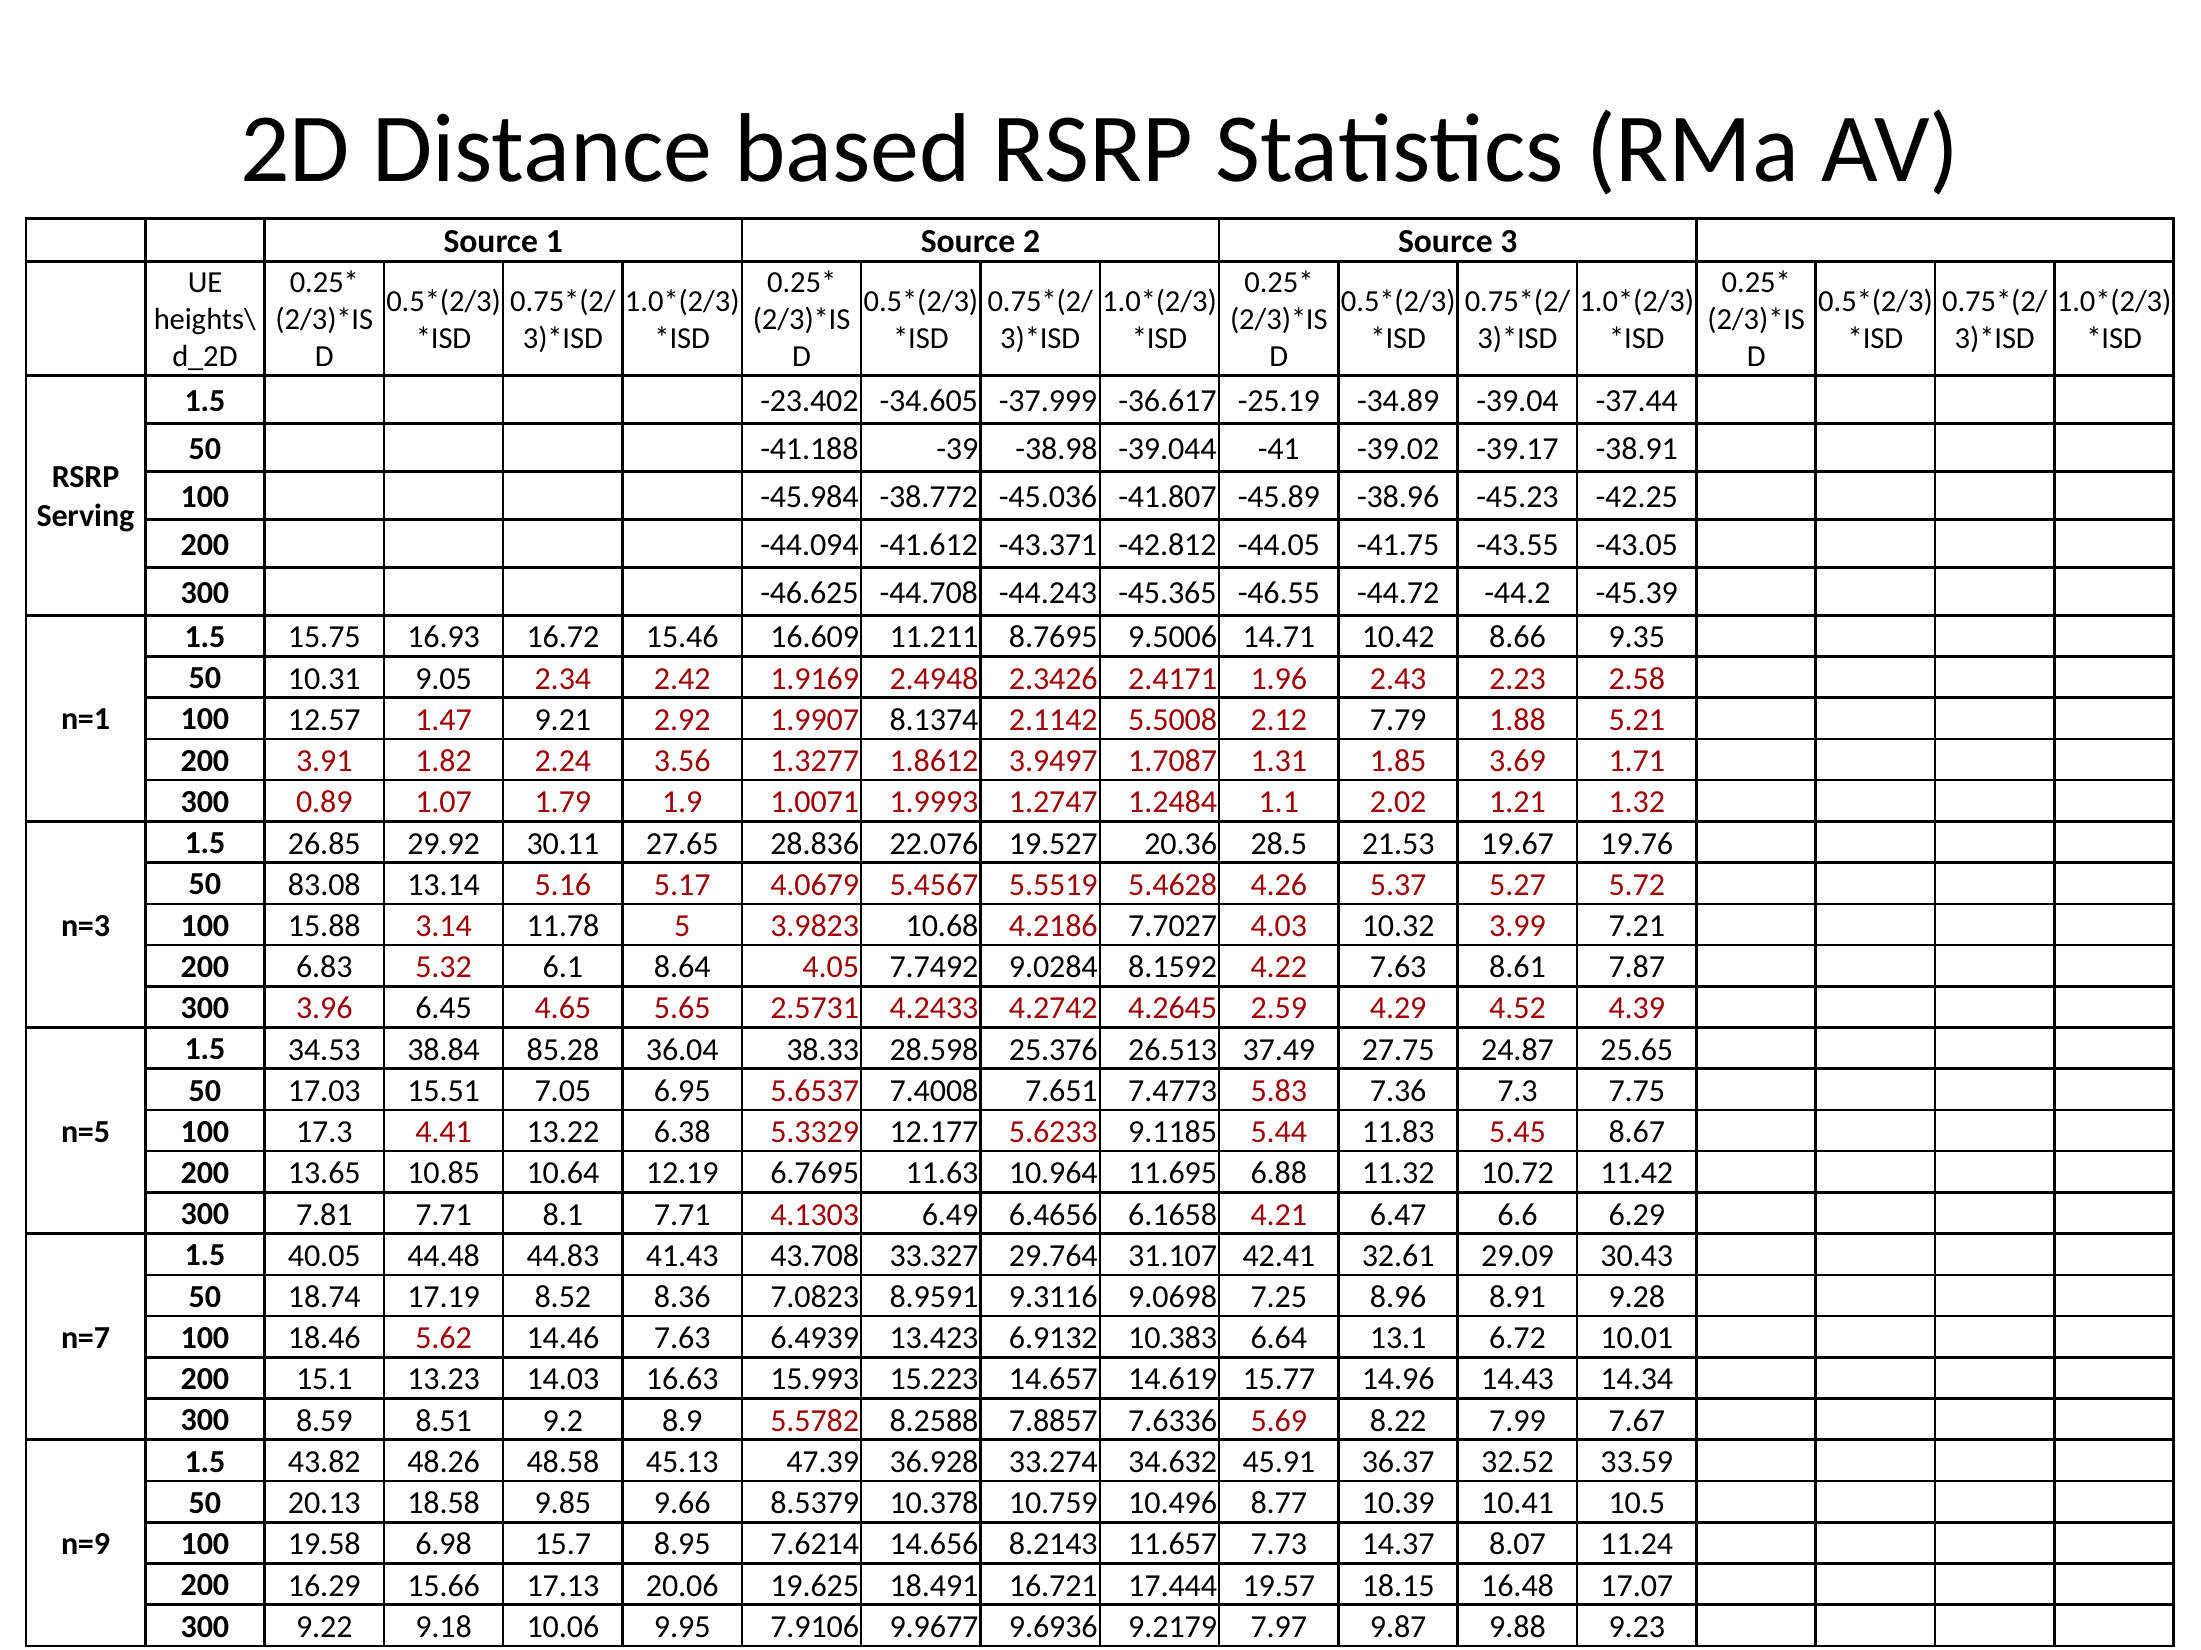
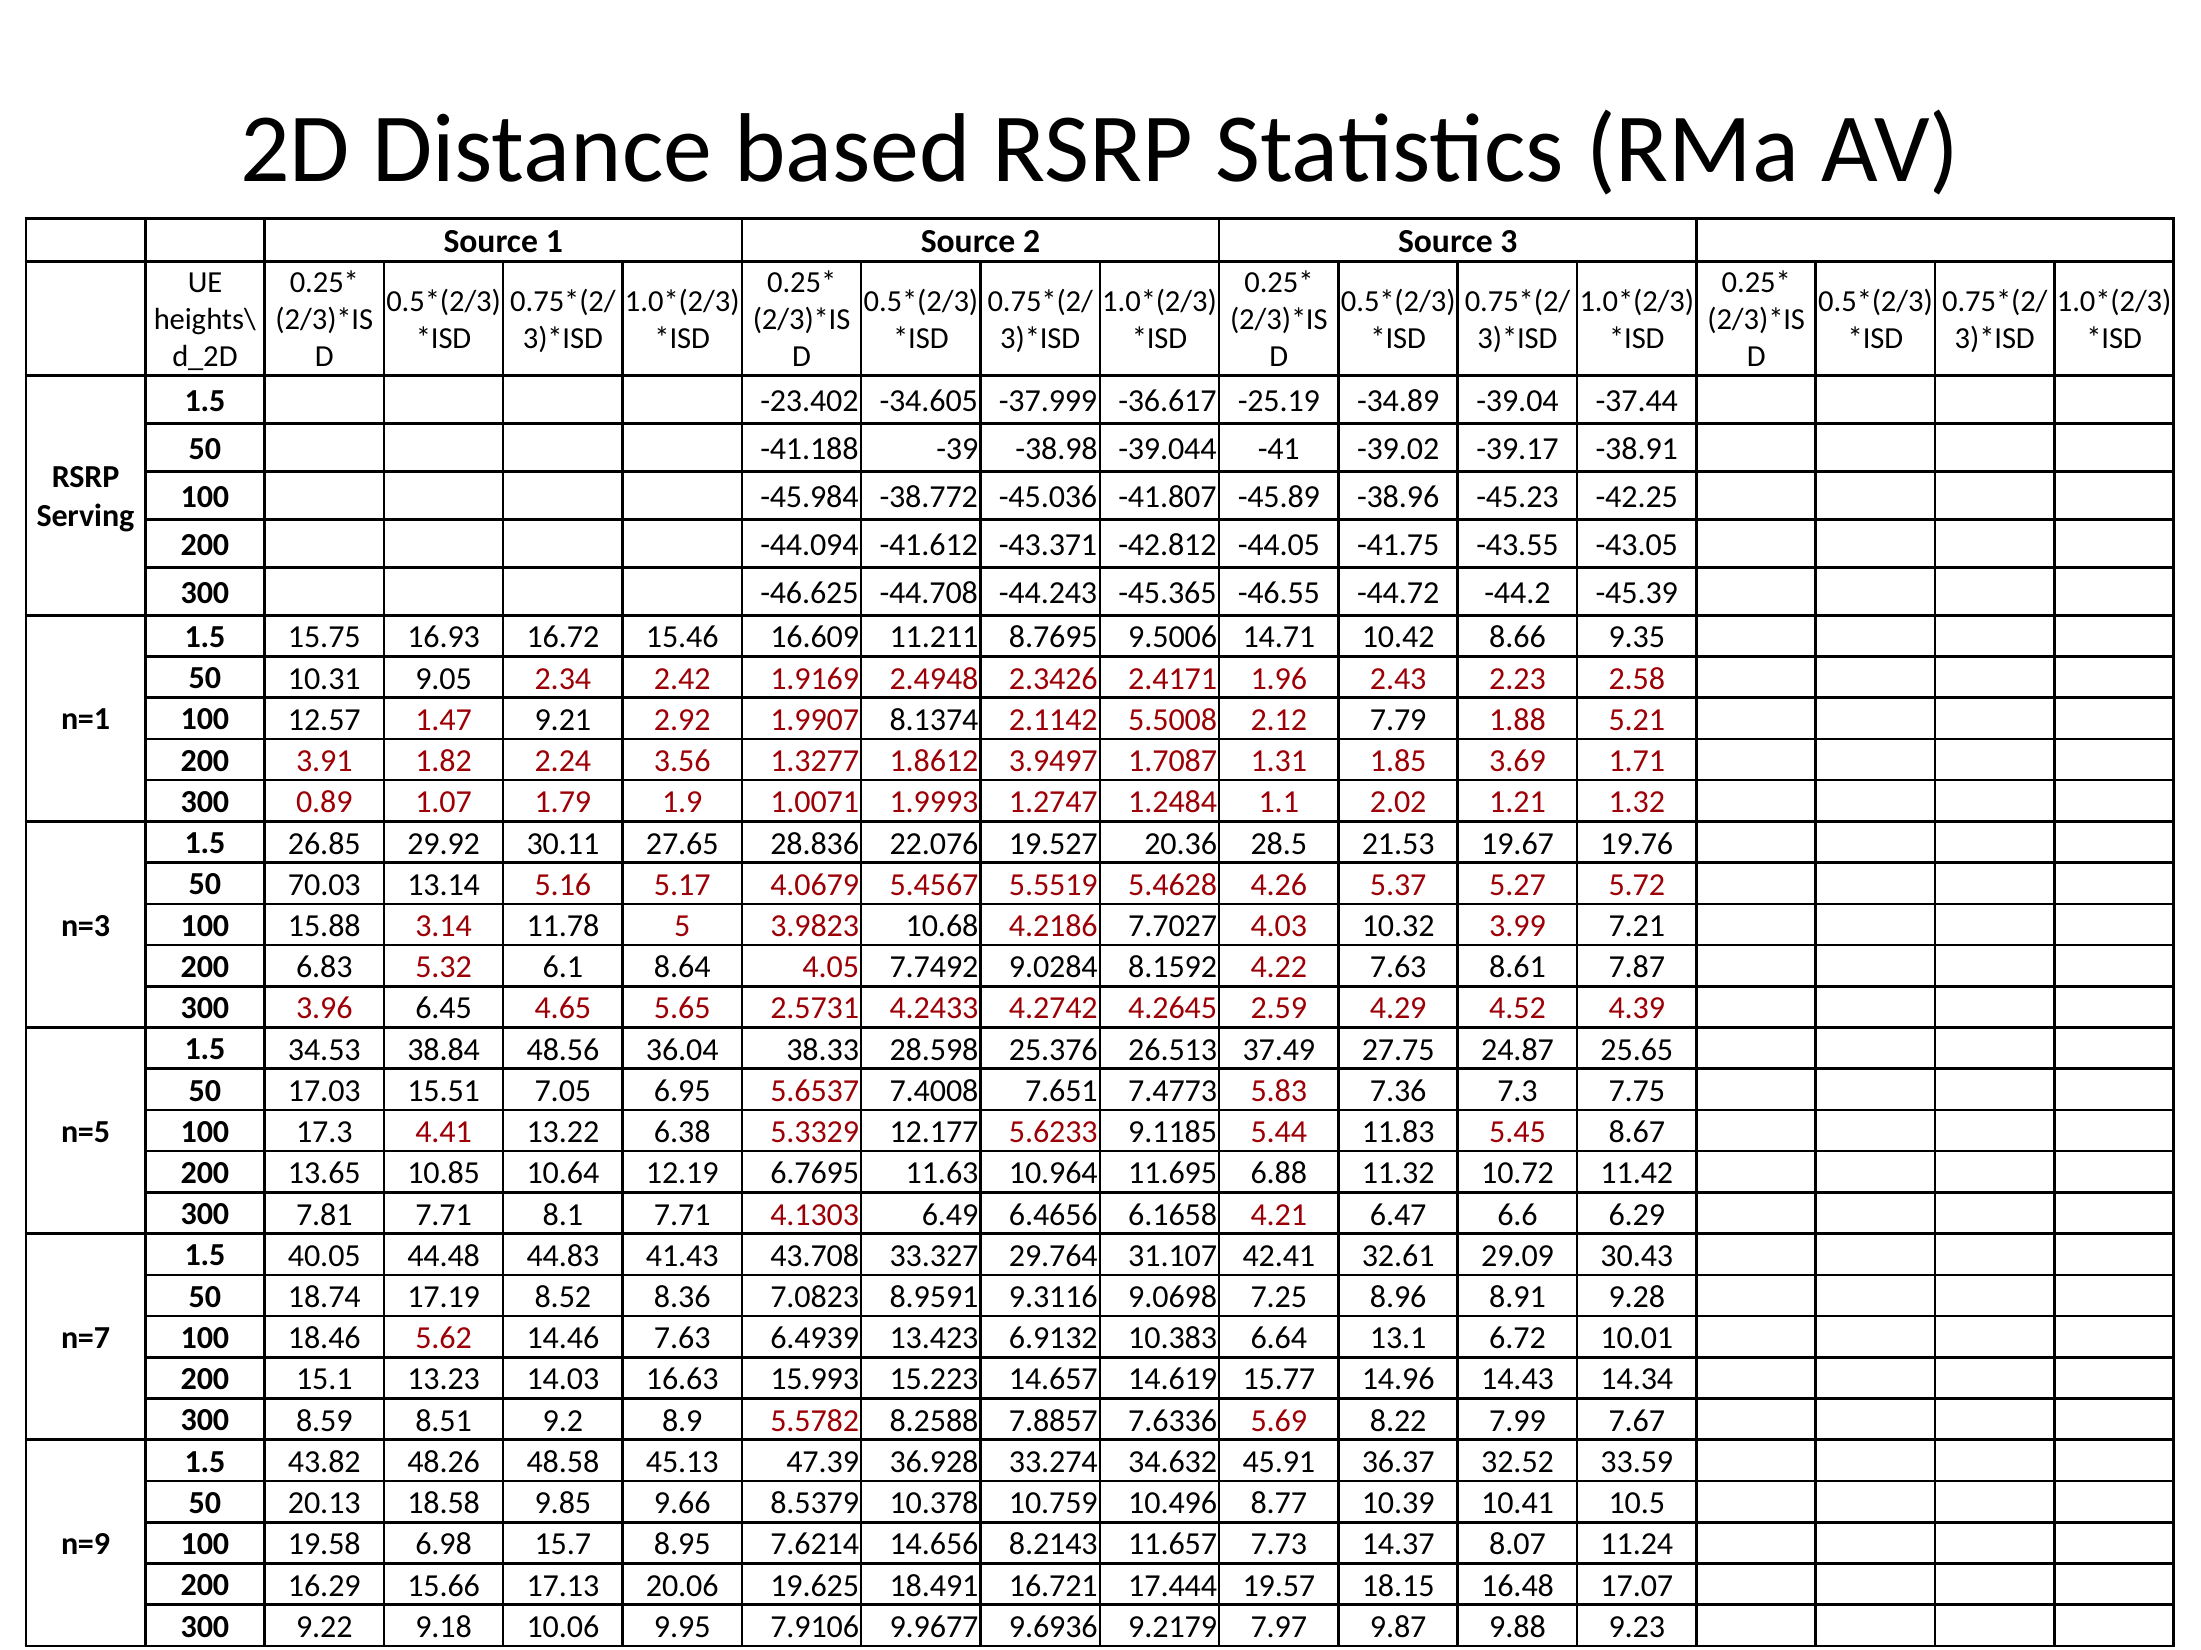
83.08: 83.08 -> 70.03
85.28: 85.28 -> 48.56
